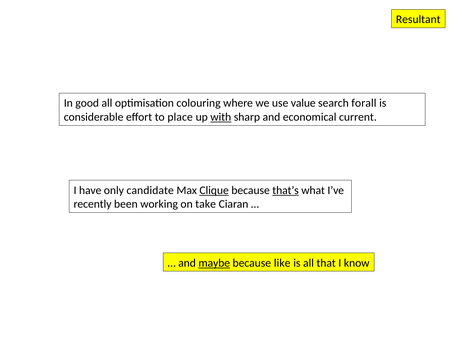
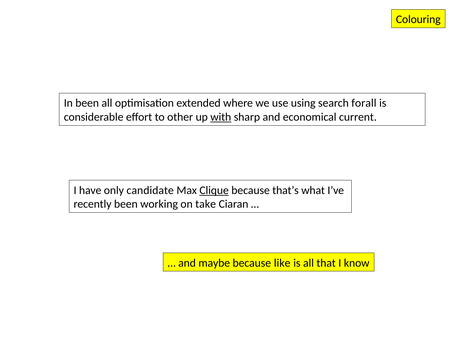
Resultant: Resultant -> Colouring
In good: good -> been
colouring: colouring -> extended
value: value -> using
place: place -> other
that’s underline: present -> none
maybe underline: present -> none
